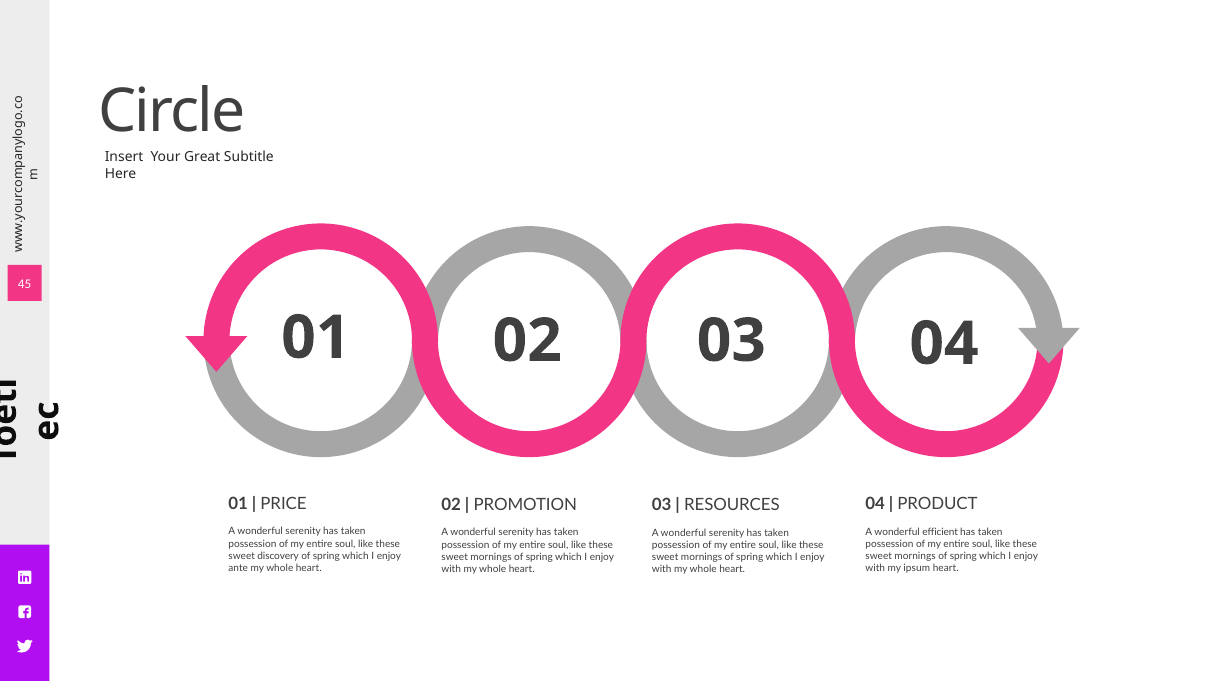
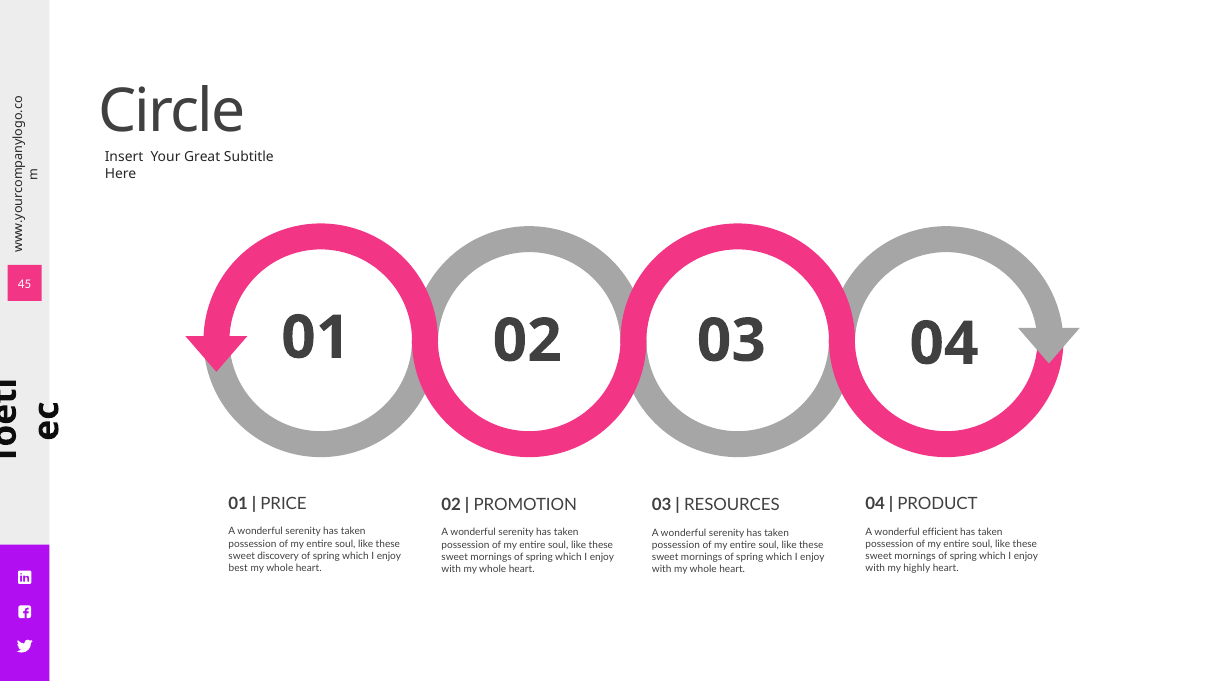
ante: ante -> best
ipsum: ipsum -> highly
